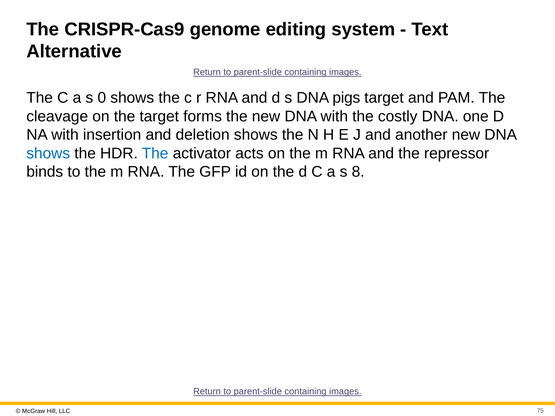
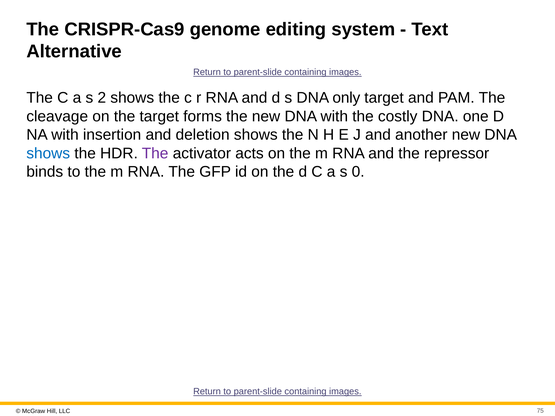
0: 0 -> 2
pigs: pigs -> only
The at (155, 153) colour: blue -> purple
8: 8 -> 0
